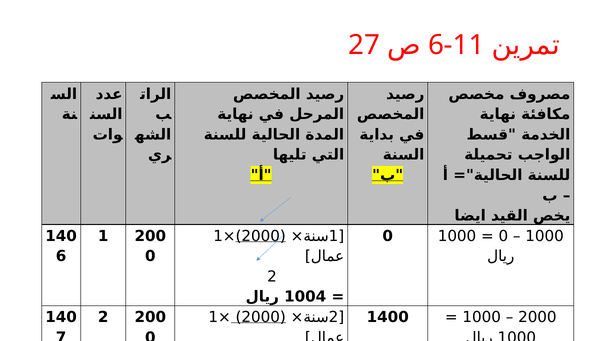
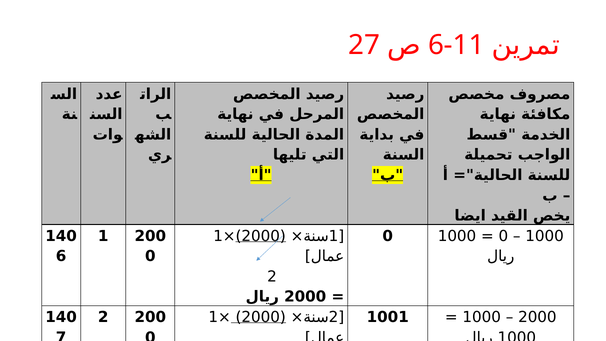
1004 at (305, 297): 1004 -> 2000
1400: 1400 -> 1001
